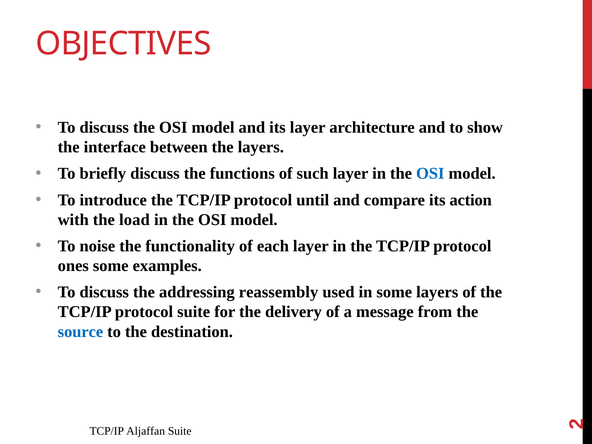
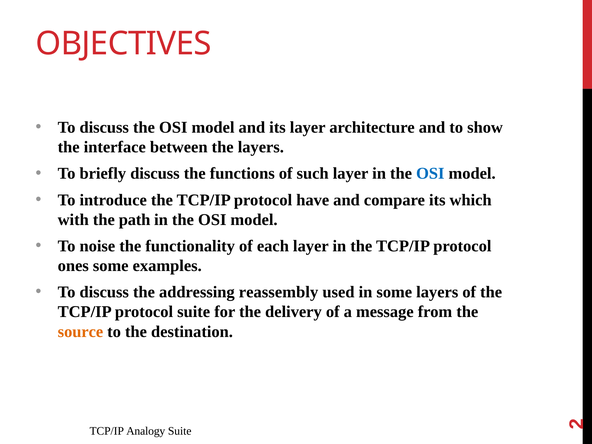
until: until -> have
action: action -> which
load: load -> path
source colour: blue -> orange
Aljaffan: Aljaffan -> Analogy
